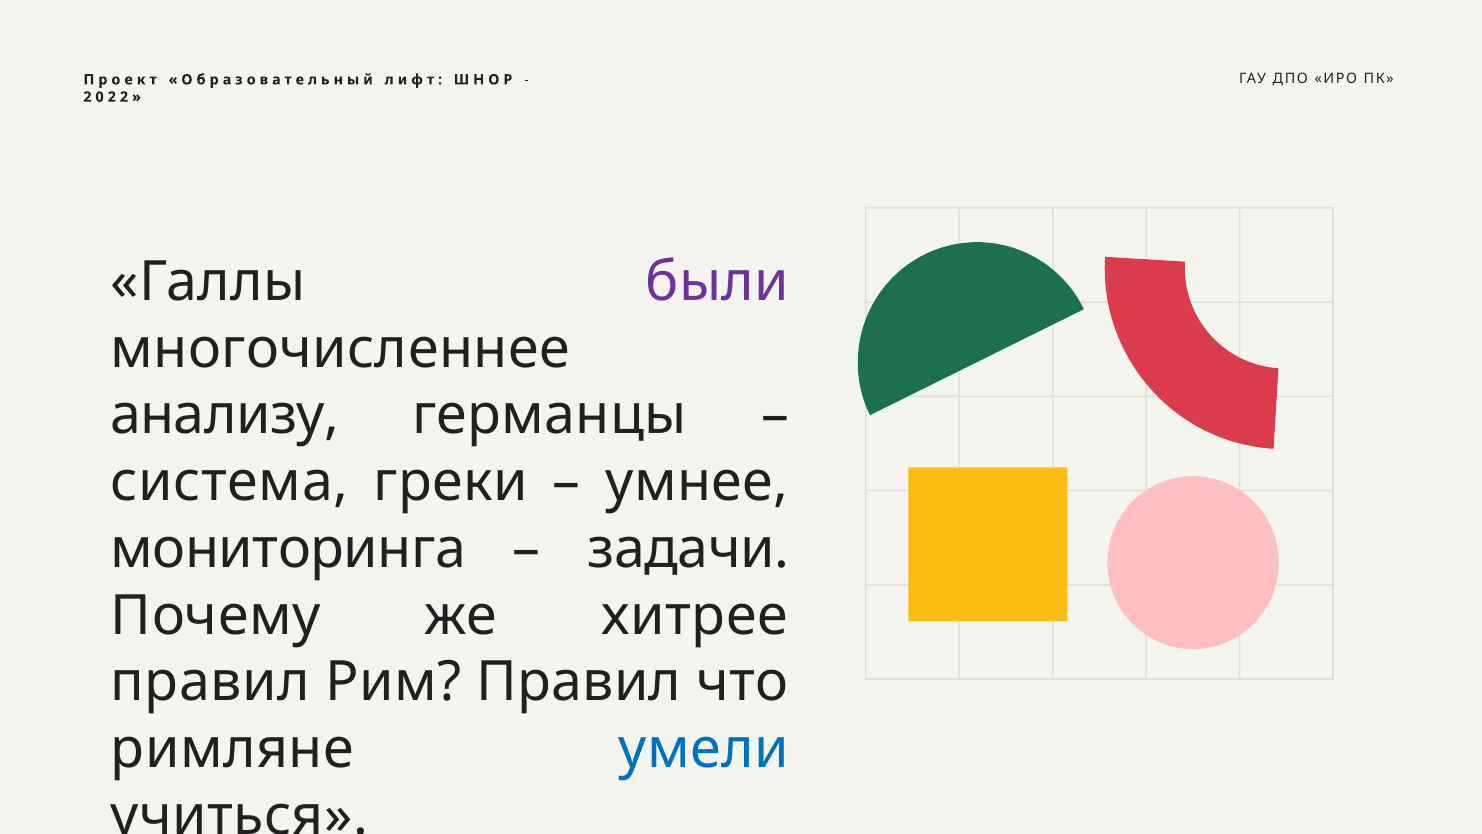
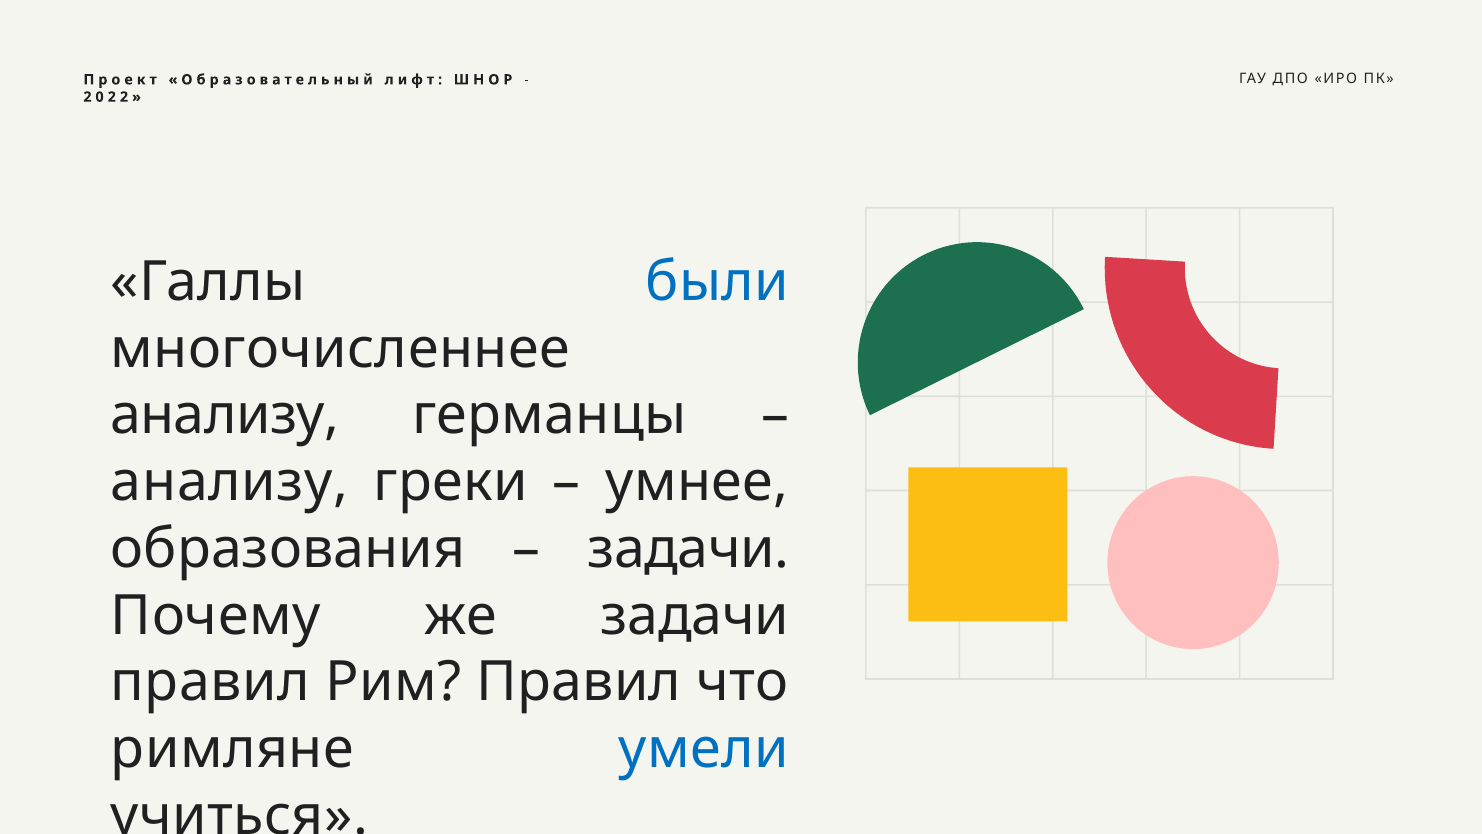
были colour: purple -> blue
система at (230, 482): система -> анализу
мониторинга: мониторинга -> образования
же хитрее: хитрее -> задачи
